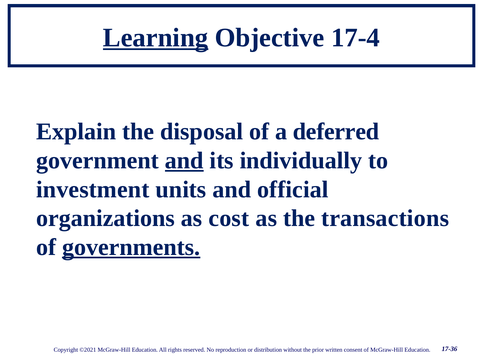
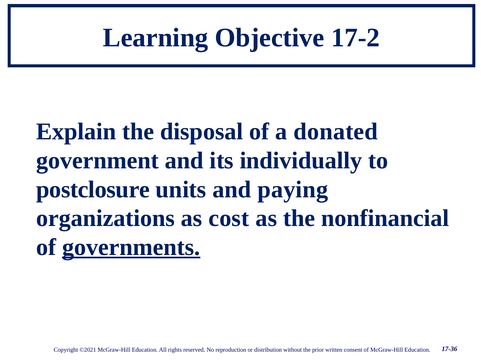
Learning underline: present -> none
17-4: 17-4 -> 17-2
deferred: deferred -> donated
and at (184, 160) underline: present -> none
investment: investment -> postclosure
official: official -> paying
transactions: transactions -> nonfinancial
